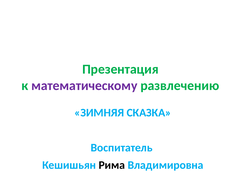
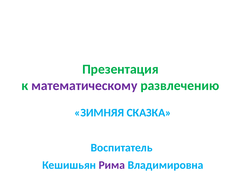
Рима colour: black -> purple
